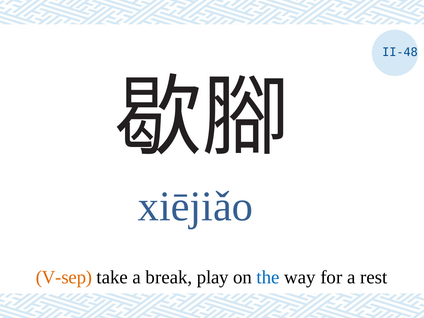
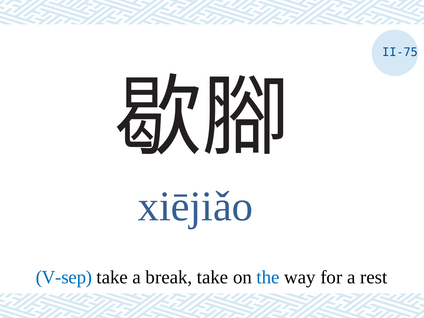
II-48: II-48 -> II-75
V-sep colour: orange -> blue
break play: play -> take
